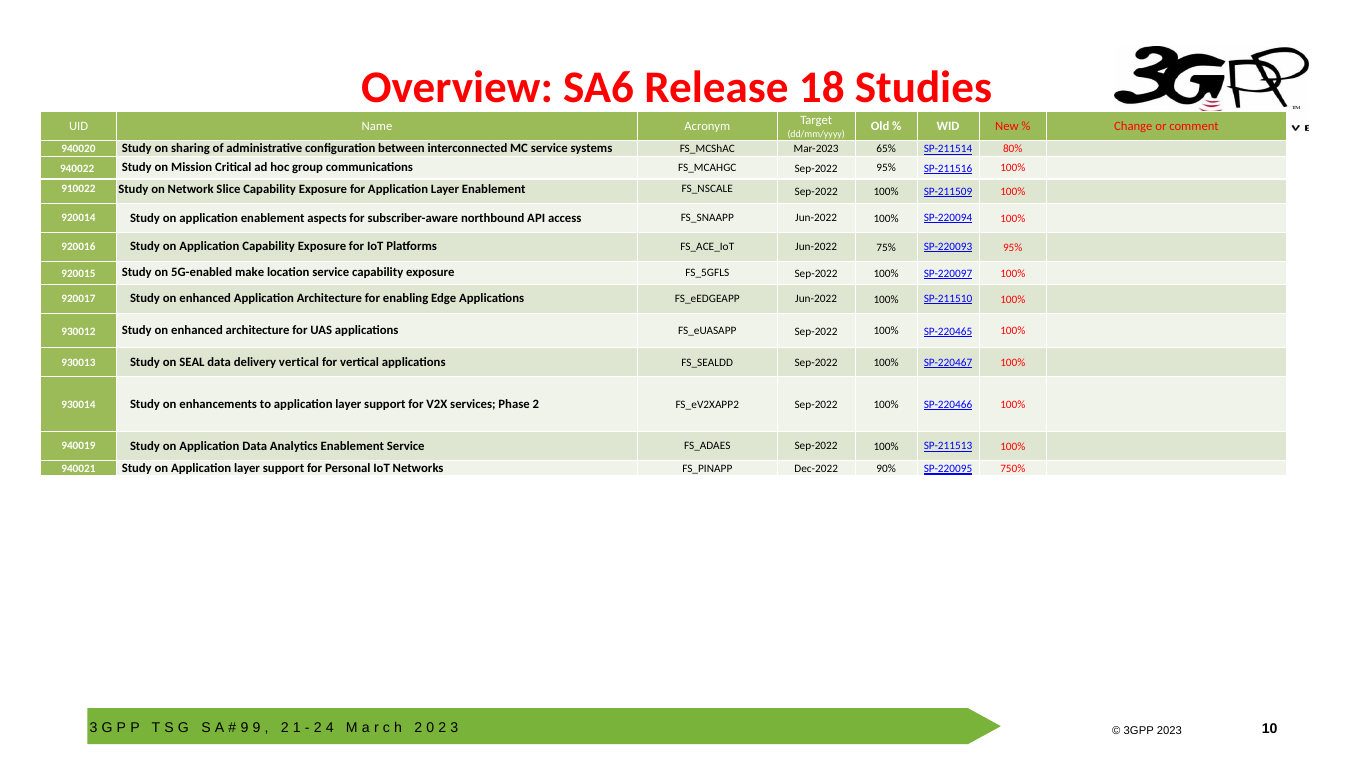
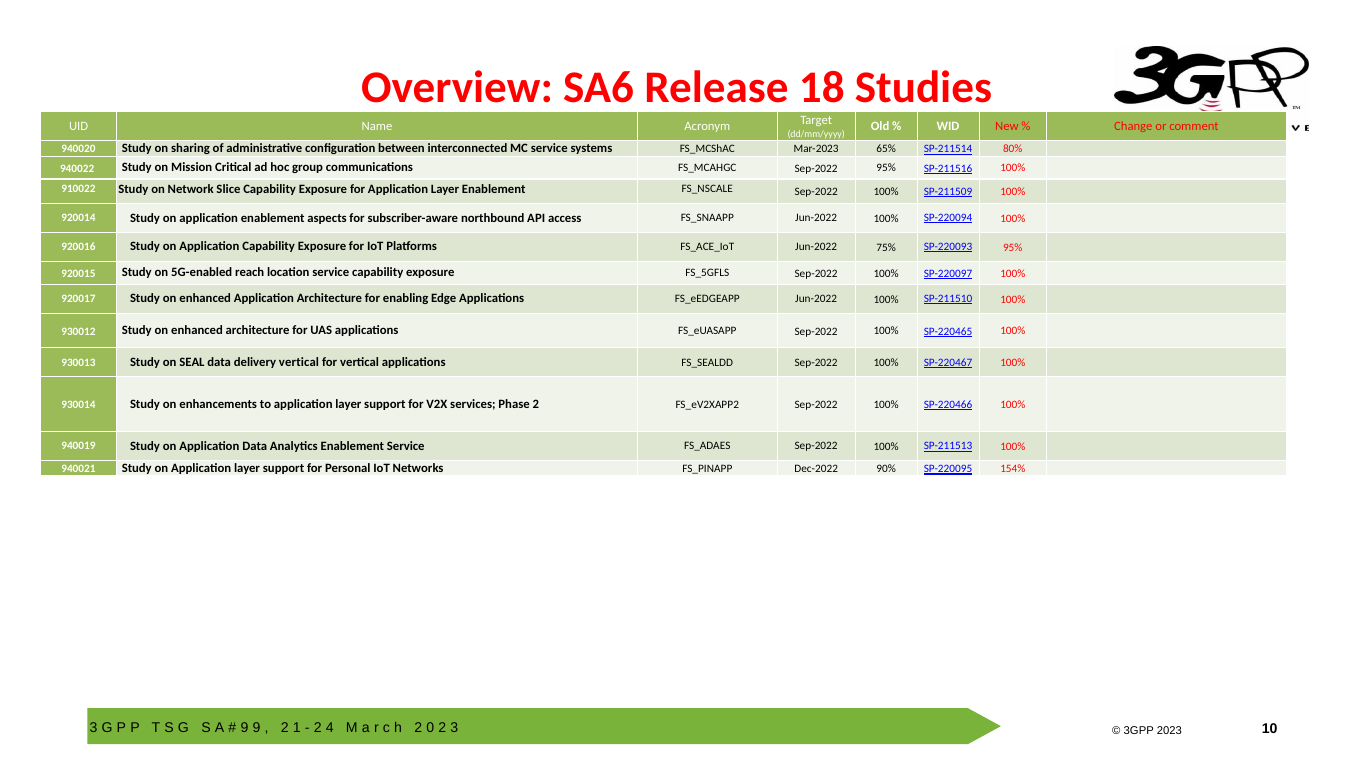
make: make -> reach
750%: 750% -> 154%
